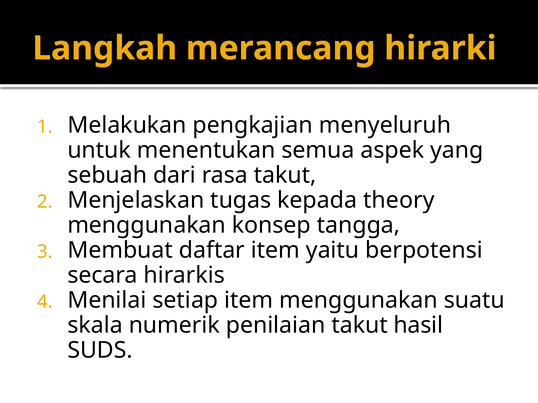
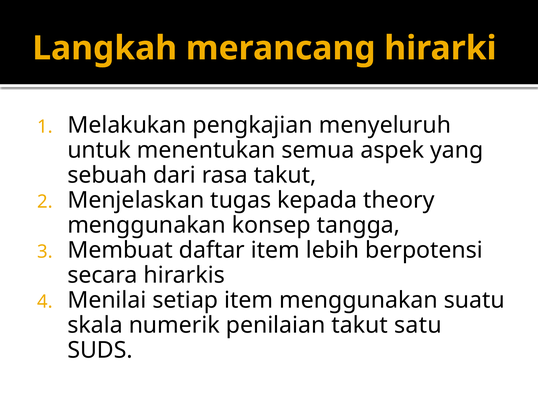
yaitu: yaitu -> lebih
hasil: hasil -> satu
